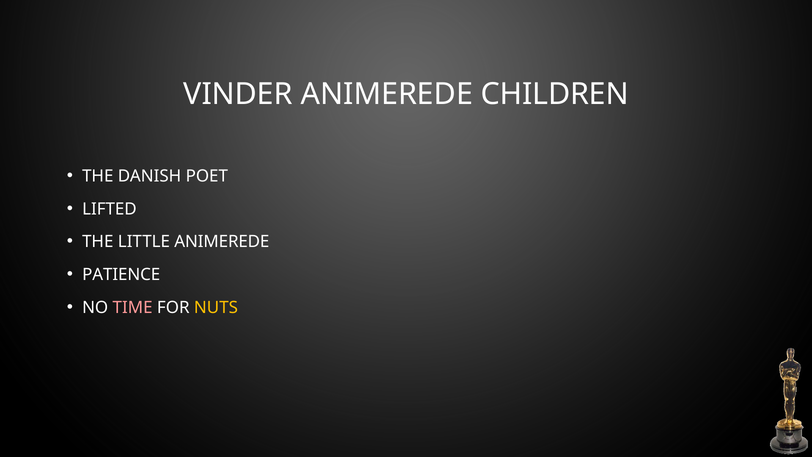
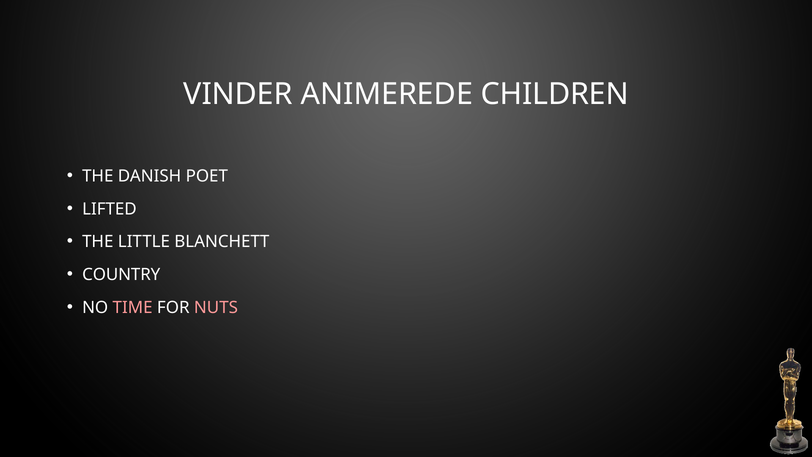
LITTLE ANIMEREDE: ANIMEREDE -> BLANCHETT
PATIENCE: PATIENCE -> COUNTRY
NUTS colour: yellow -> pink
